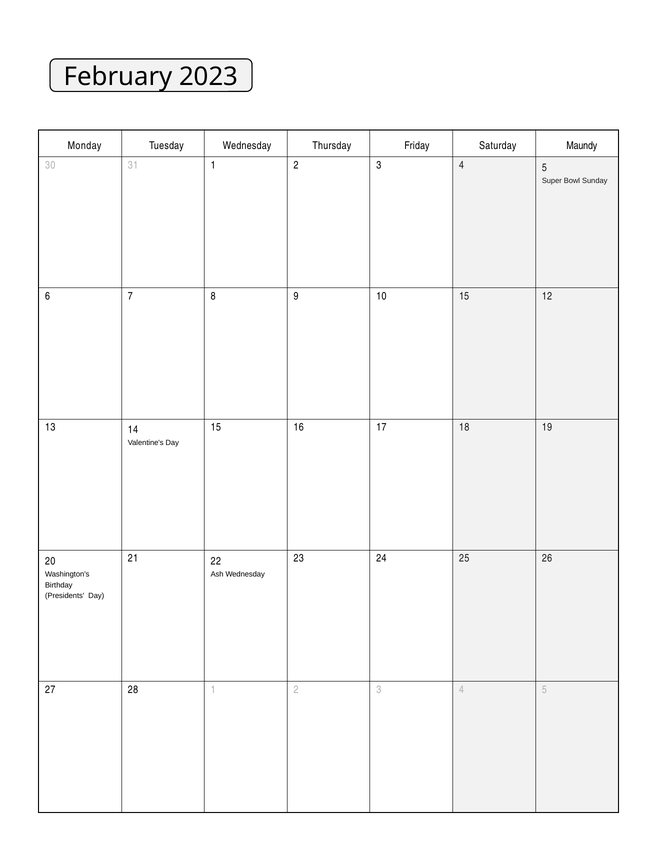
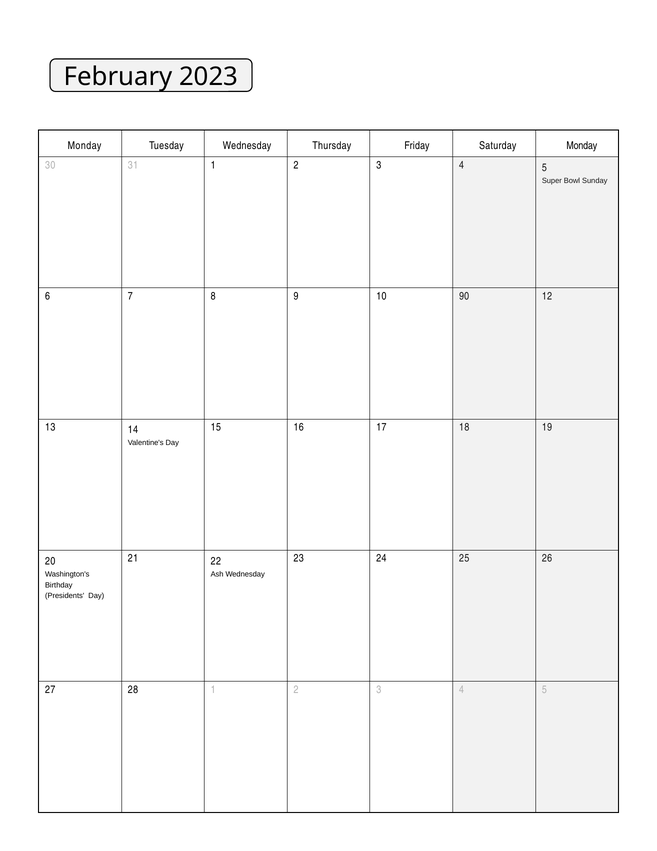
Saturday Maundy: Maundy -> Monday
10 15: 15 -> 90
